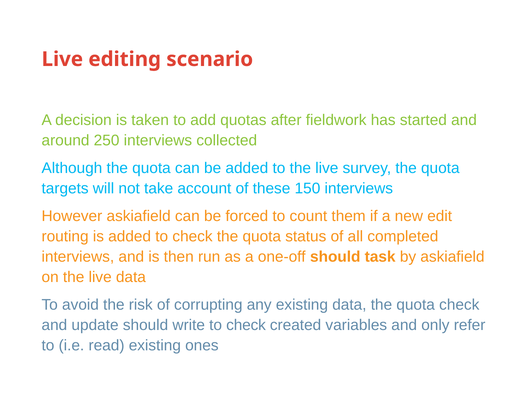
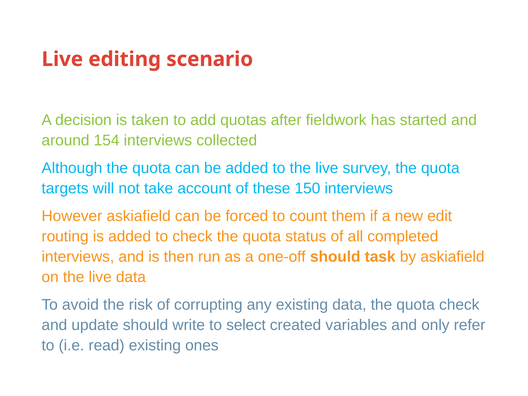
250: 250 -> 154
write to check: check -> select
